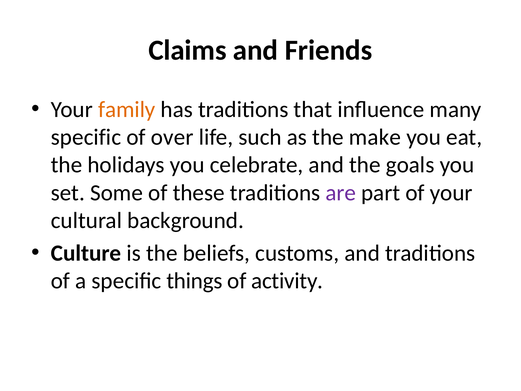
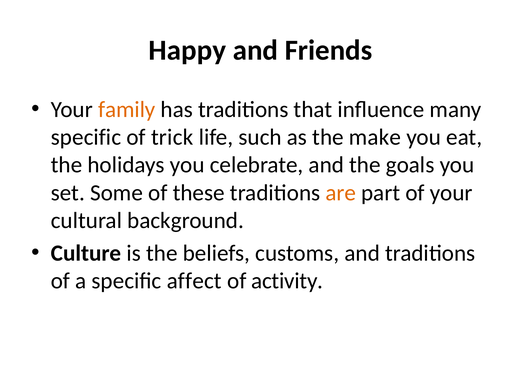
Claims: Claims -> Happy
over: over -> trick
are colour: purple -> orange
things: things -> affect
